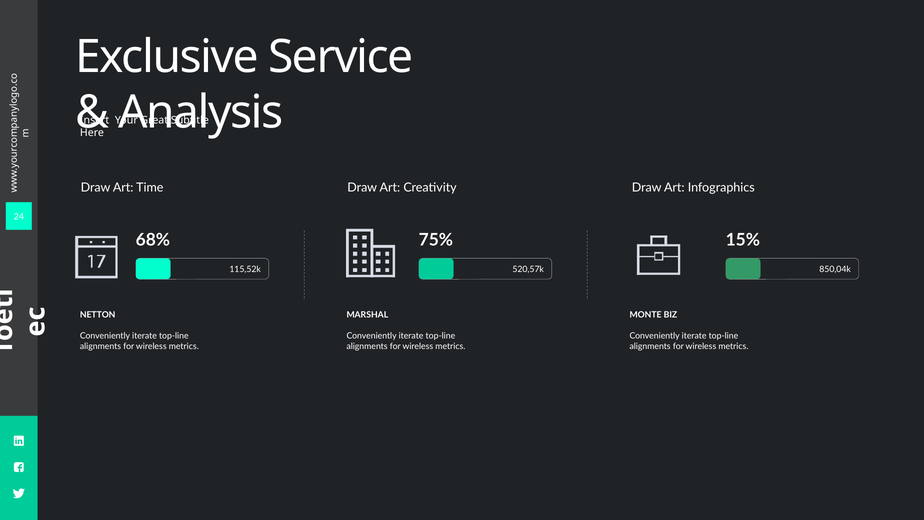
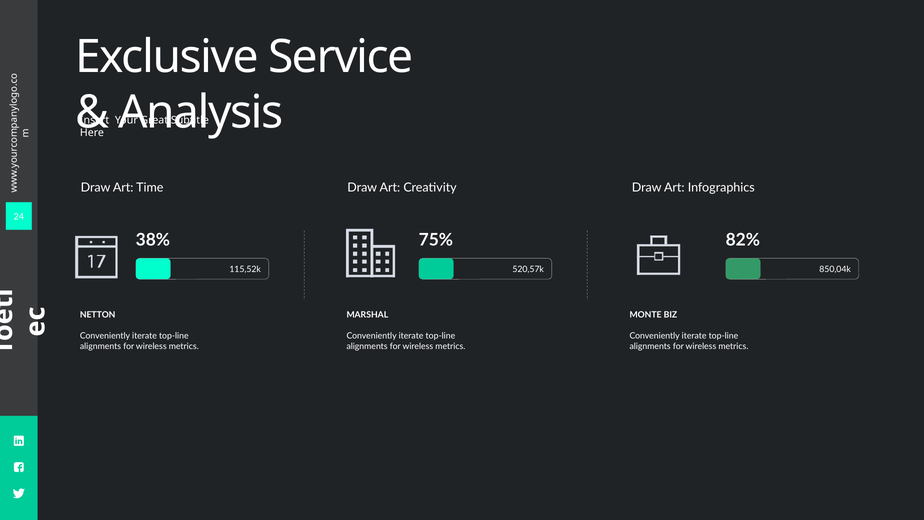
68%: 68% -> 38%
15%: 15% -> 82%
